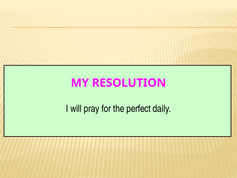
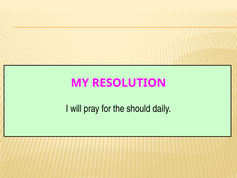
perfect: perfect -> should
